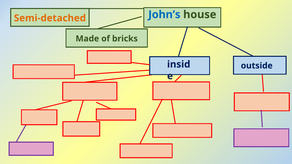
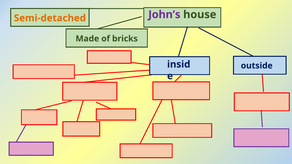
John’s colour: blue -> purple
